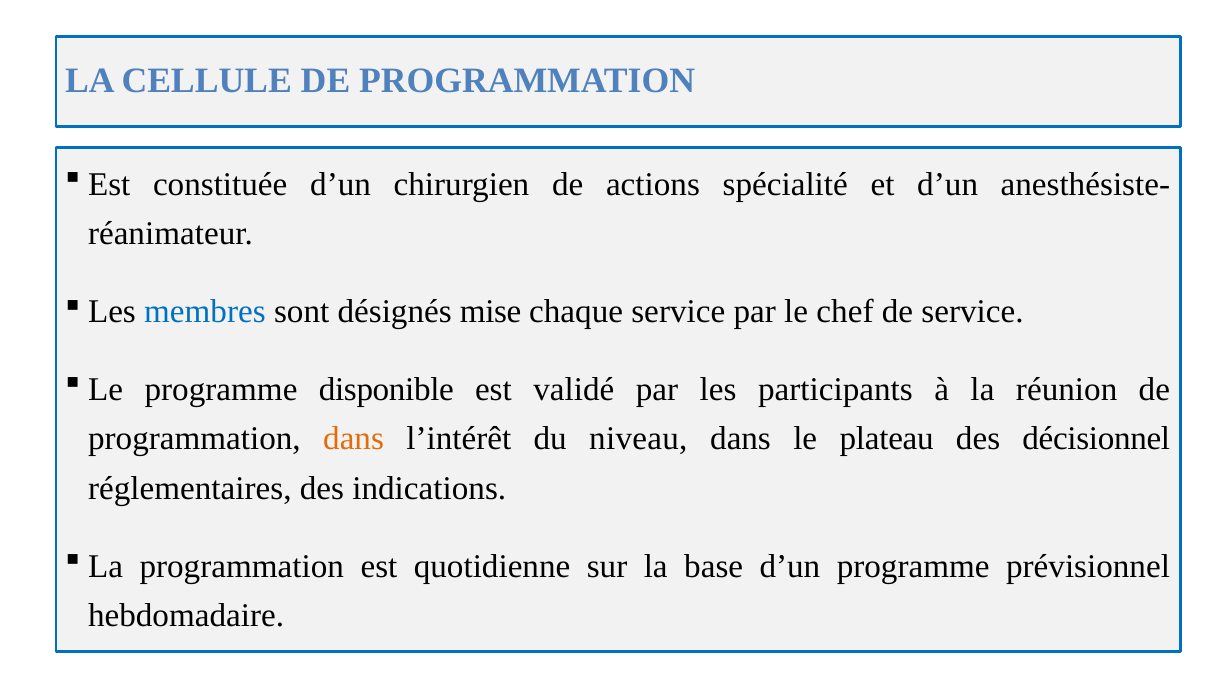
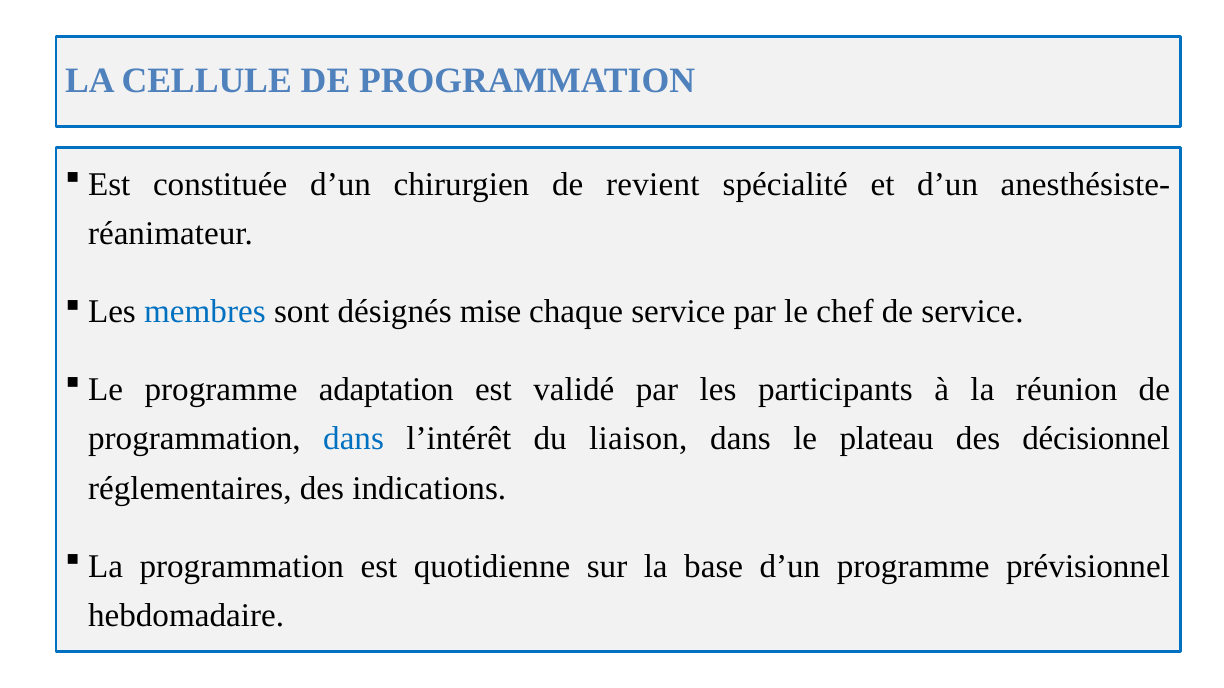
actions: actions -> revient
disponible: disponible -> adaptation
dans at (354, 439) colour: orange -> blue
niveau: niveau -> liaison
